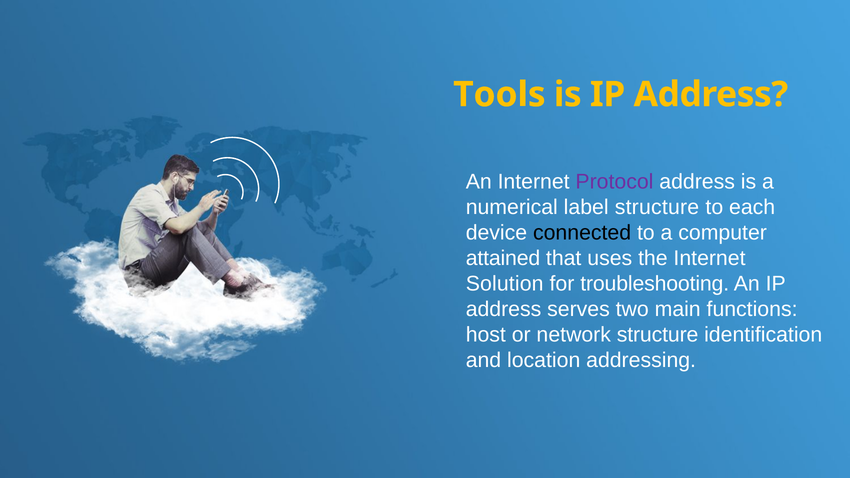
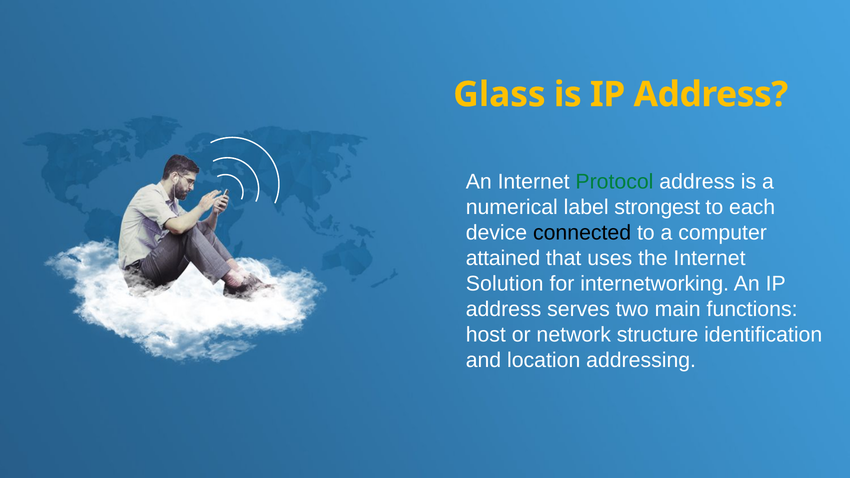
Tools: Tools -> Glass
Protocol colour: purple -> green
label structure: structure -> strongest
troubleshooting: troubleshooting -> internetworking
